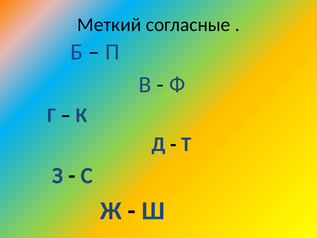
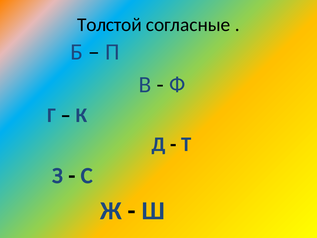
Меткий: Меткий -> Толстой
